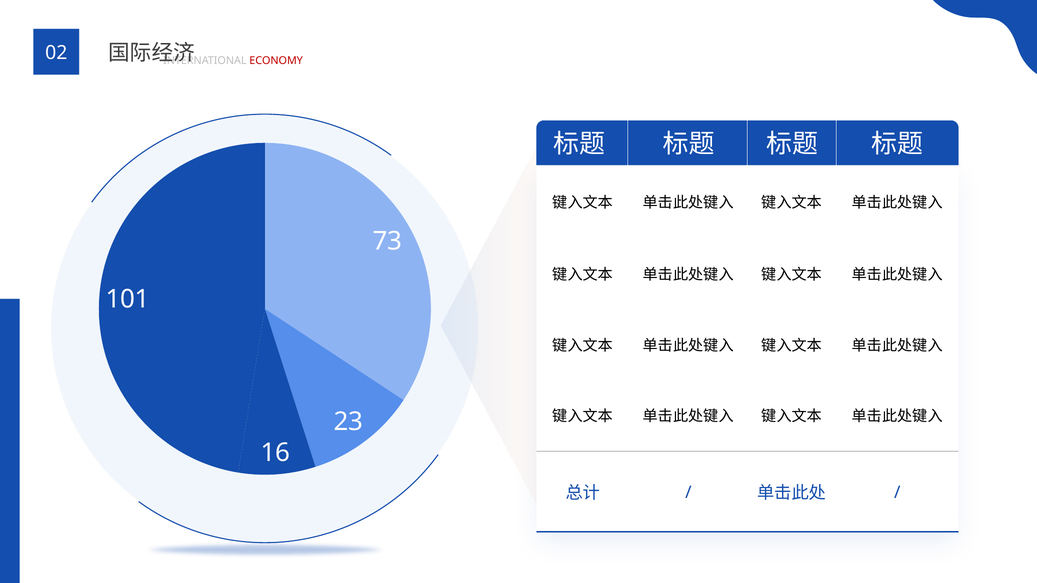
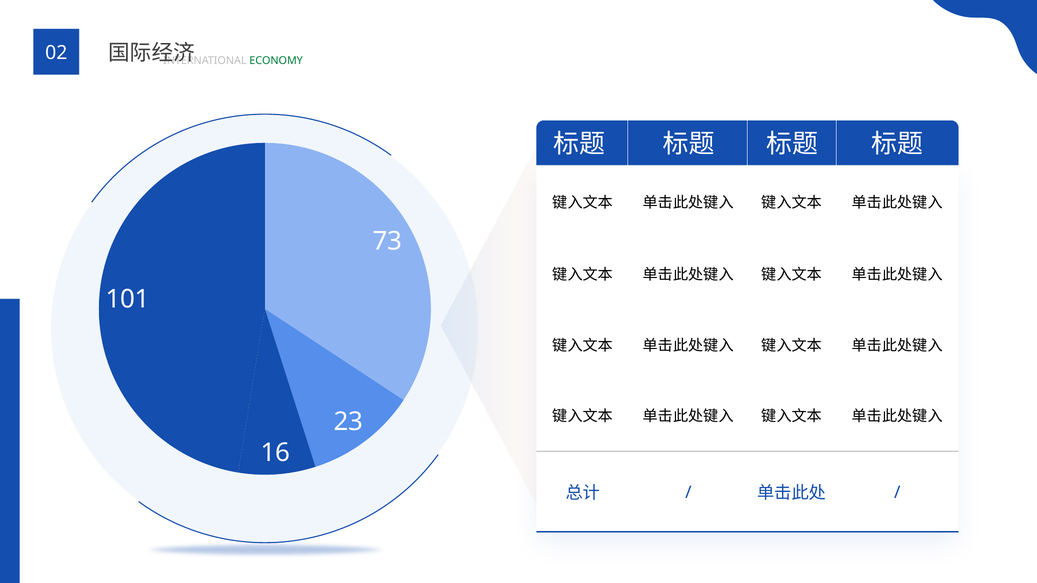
ECONOMY colour: red -> green
